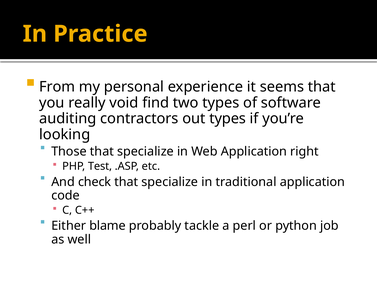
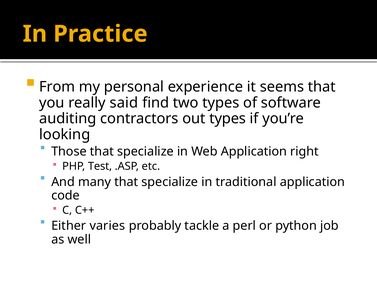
void: void -> said
check: check -> many
blame: blame -> varies
